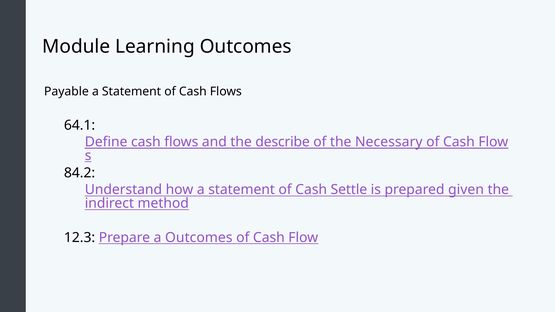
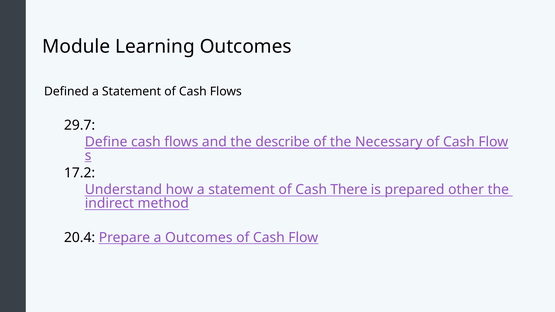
Payable: Payable -> Defined
64.1: 64.1 -> 29.7
84.2: 84.2 -> 17.2
Settle: Settle -> There
given: given -> other
12.3: 12.3 -> 20.4
